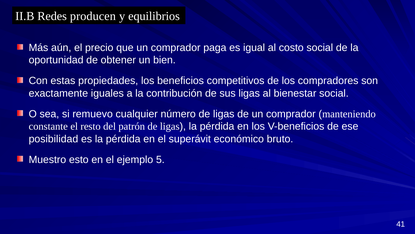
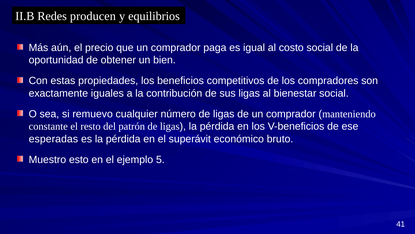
posibilidad: posibilidad -> esperadas
